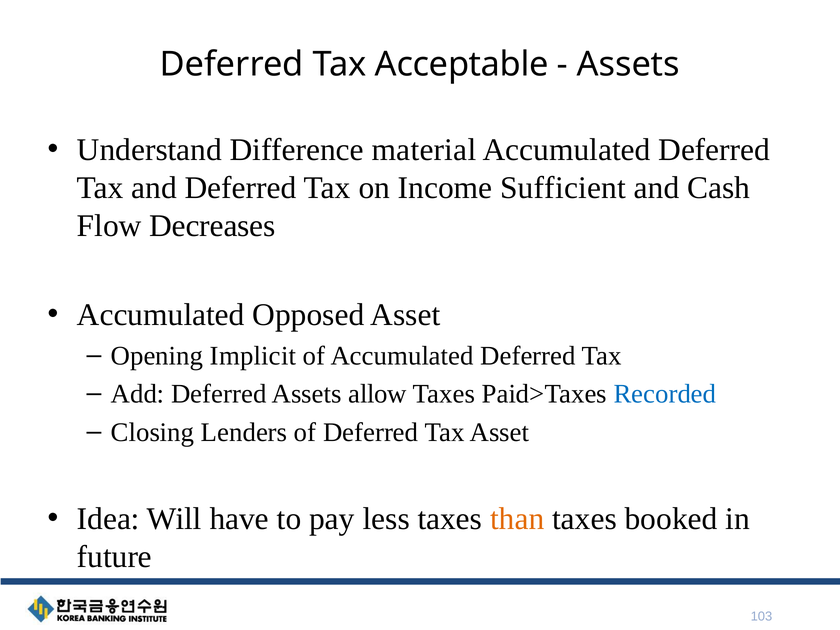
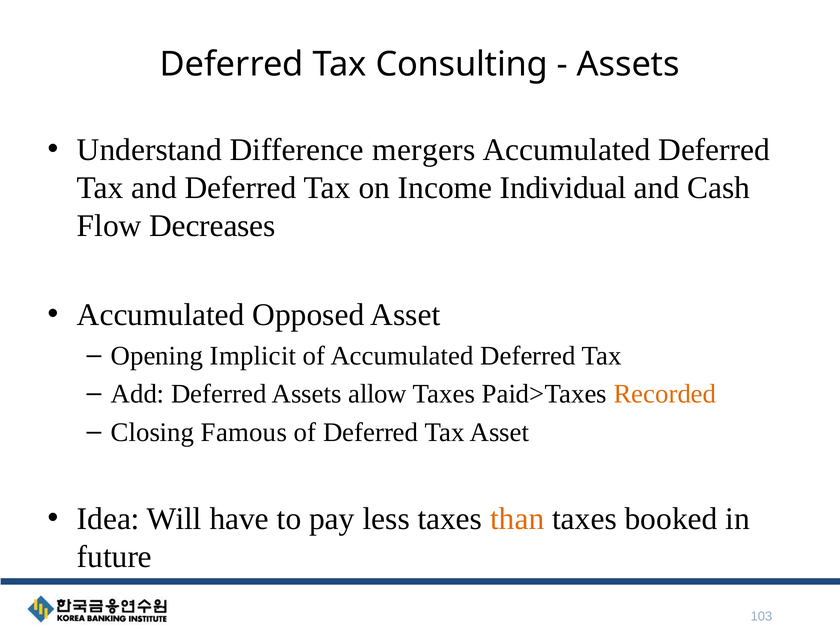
Acceptable: Acceptable -> Consulting
material: material -> mergers
Sufficient: Sufficient -> Individual
Recorded colour: blue -> orange
Lenders: Lenders -> Famous
